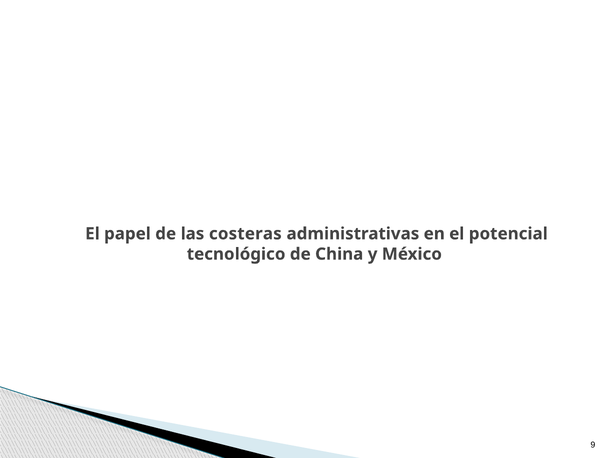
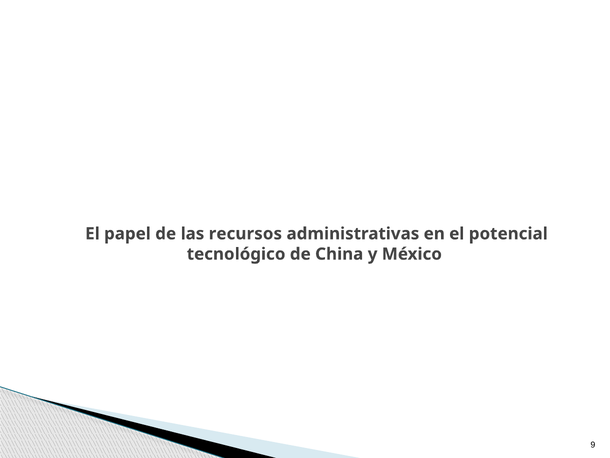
costeras: costeras -> recursos
